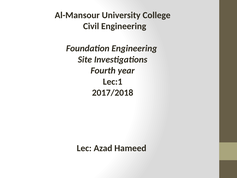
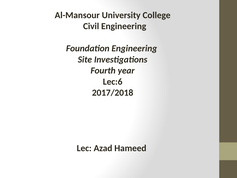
Lec:1: Lec:1 -> Lec:6
